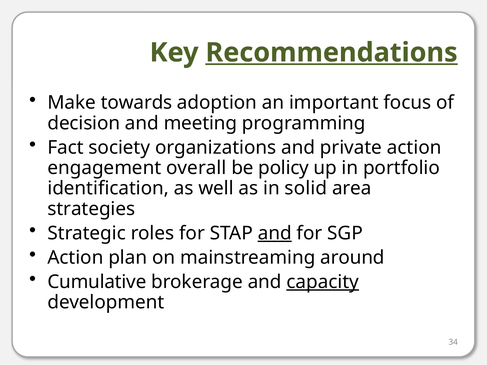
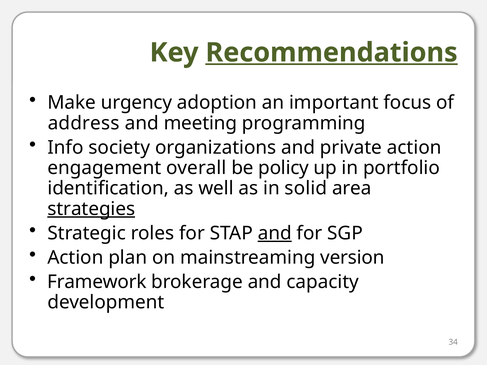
towards: towards -> urgency
decision: decision -> address
Fact: Fact -> Info
strategies underline: none -> present
around: around -> version
Cumulative: Cumulative -> Framework
capacity underline: present -> none
